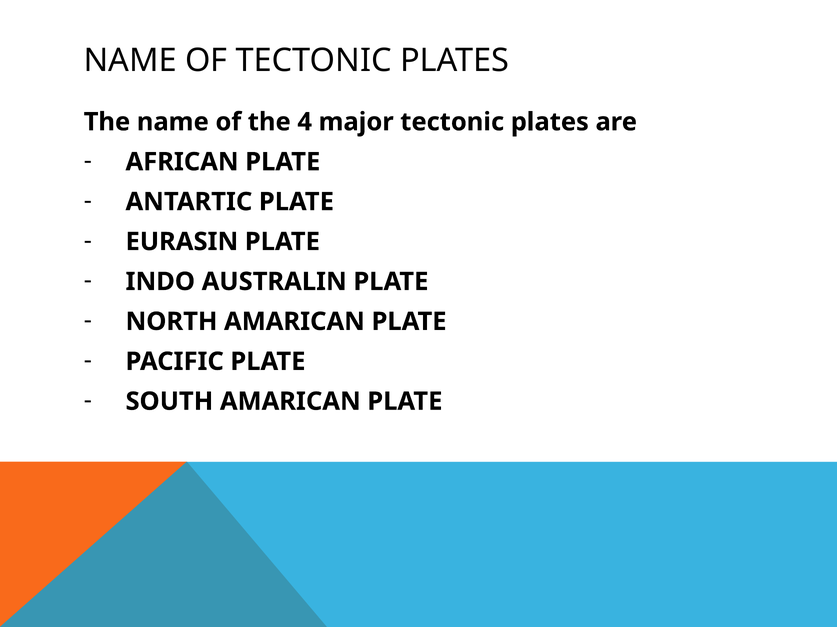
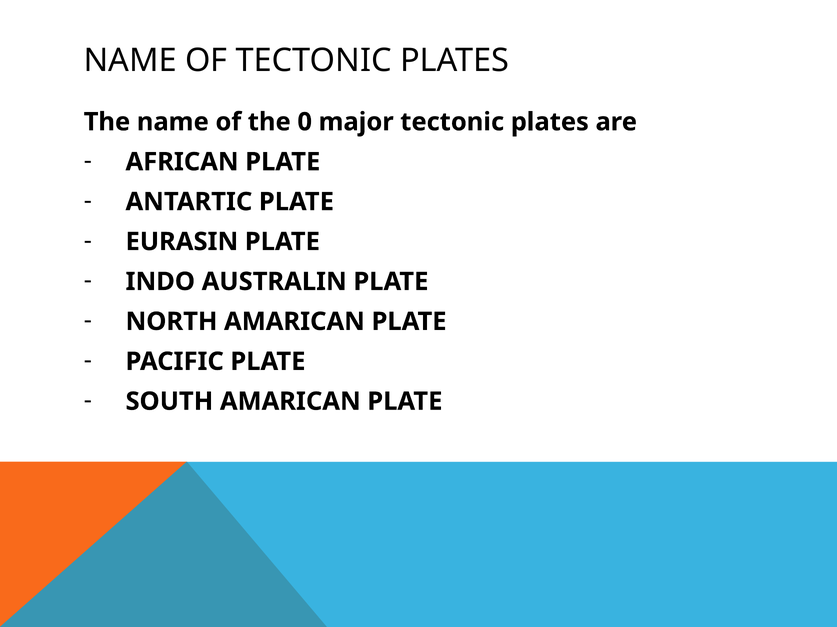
4: 4 -> 0
